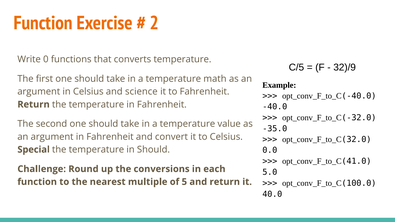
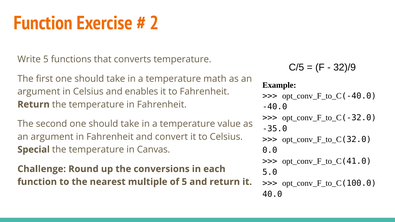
Write 0: 0 -> 5
science: science -> enables
in Should: Should -> Canvas
